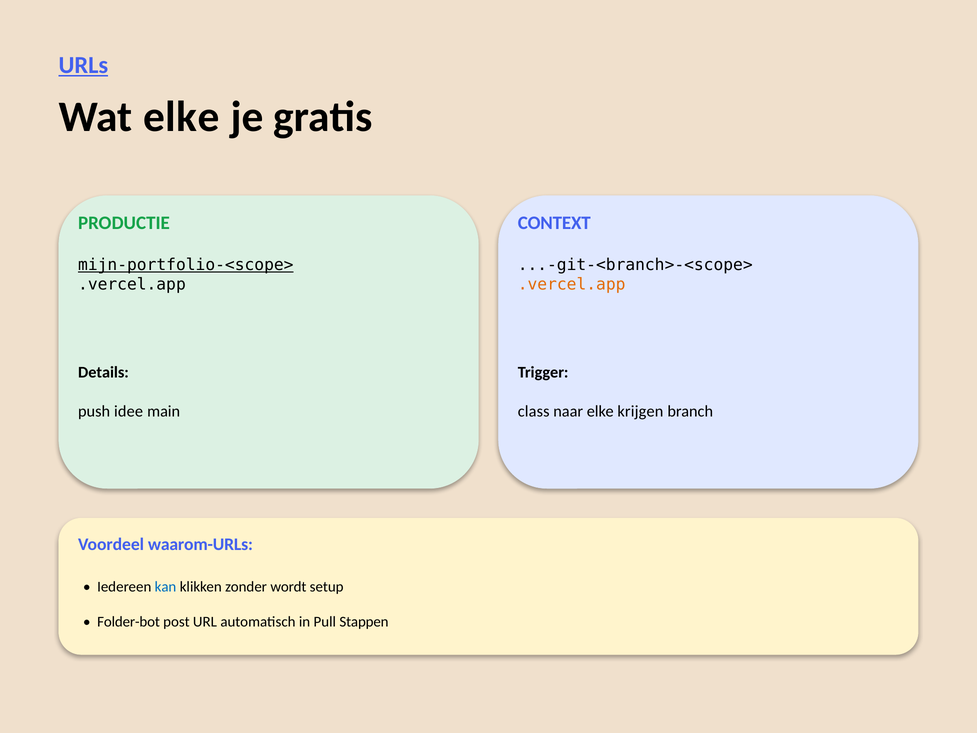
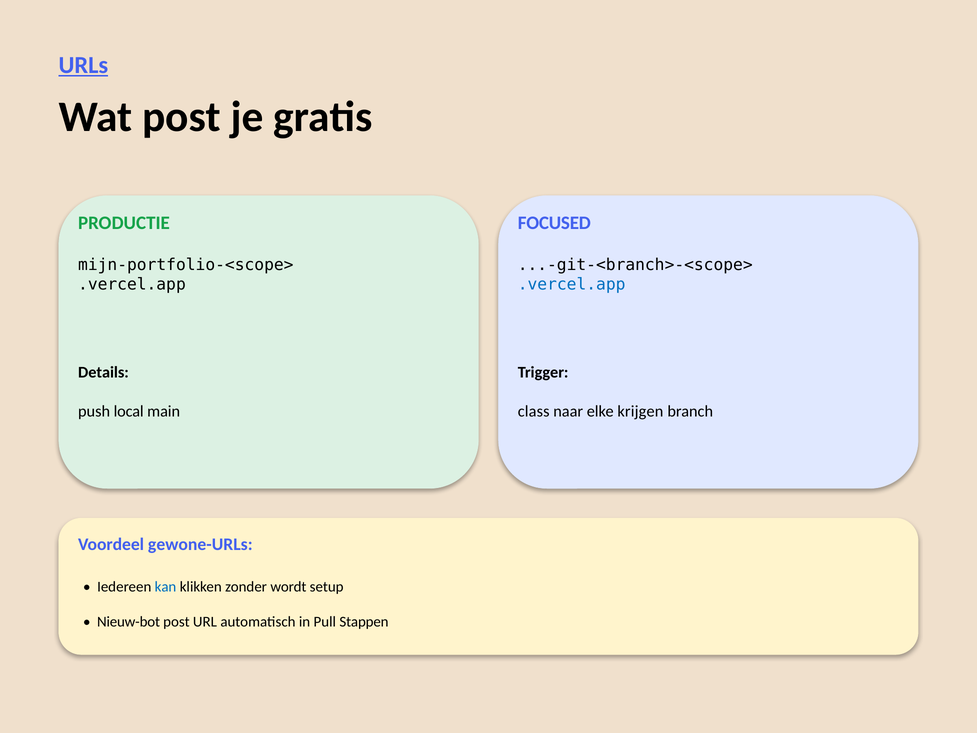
Wat elke: elke -> post
CONTEXT: CONTEXT -> FOCUSED
mijn-portfolio-<scope> underline: present -> none
.vercel.app at (572, 284) colour: orange -> blue
idee: idee -> local
waarom-URLs: waarom-URLs -> gewone-URLs
Folder-bot: Folder-bot -> Nieuw-bot
